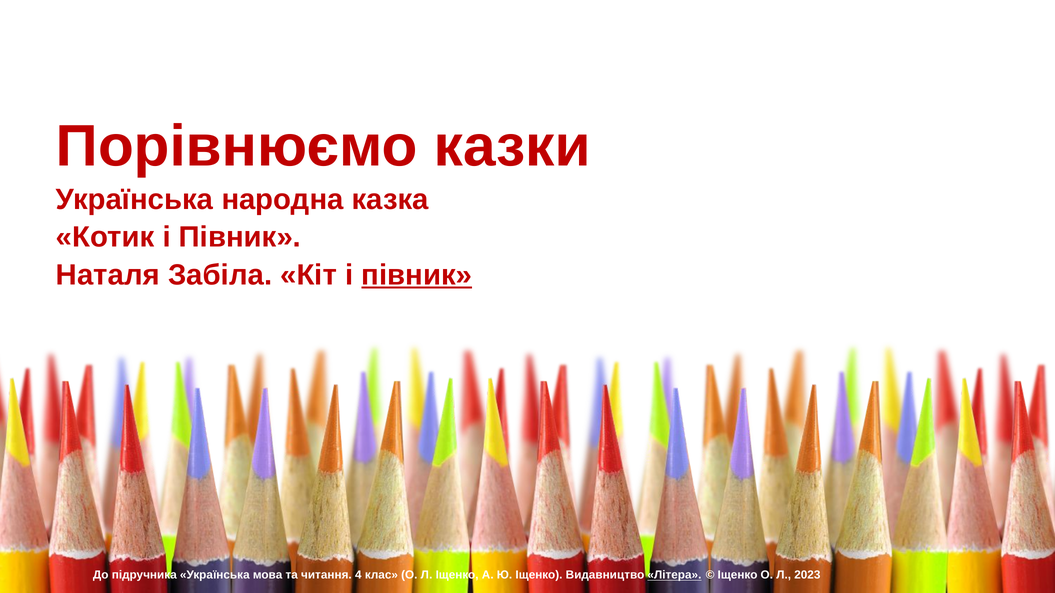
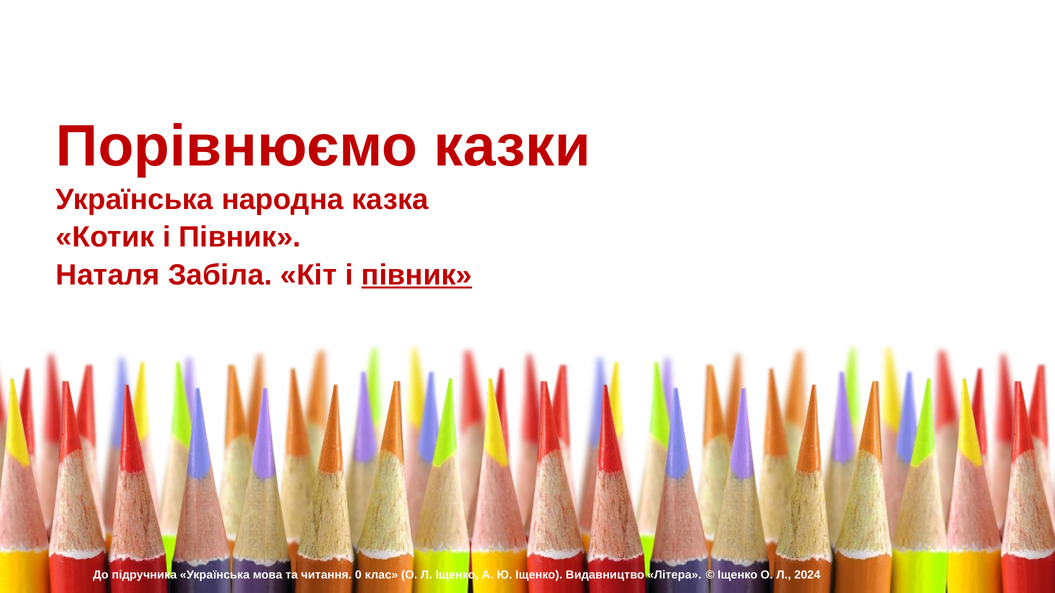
4: 4 -> 0
Літера underline: present -> none
2023: 2023 -> 2024
